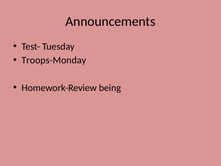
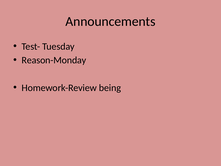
Troops-Monday: Troops-Monday -> Reason-Monday
